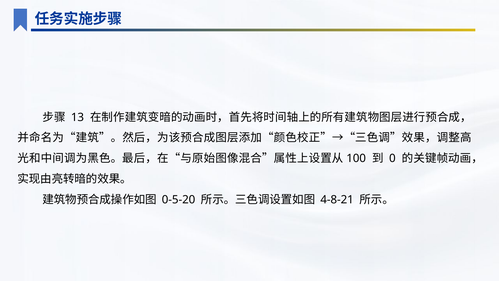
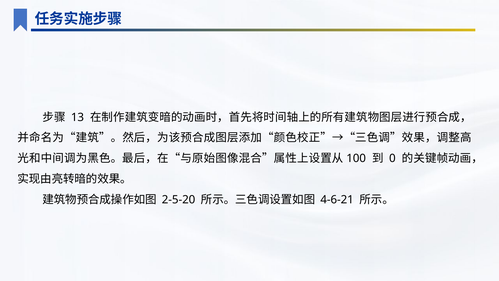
0-5-20: 0-5-20 -> 2-5-20
4-8-21: 4-8-21 -> 4-6-21
